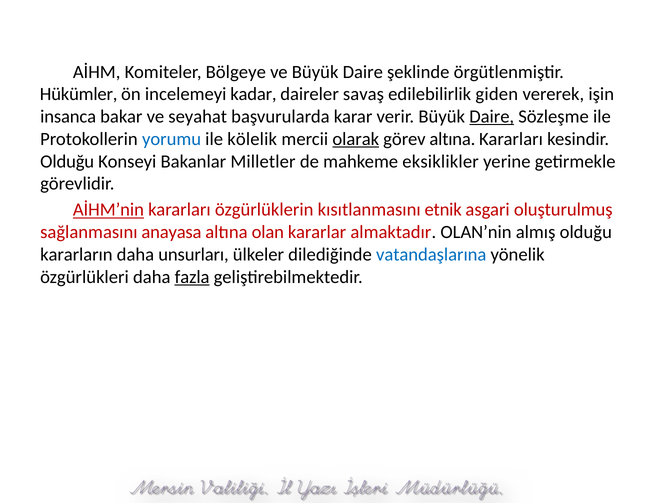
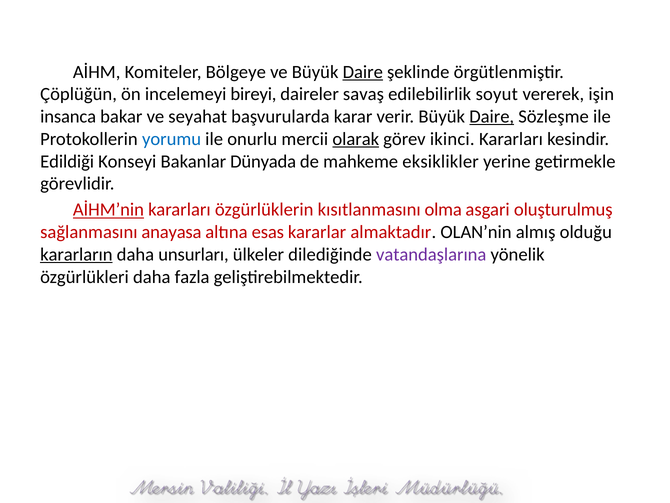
Daire at (363, 72) underline: none -> present
Hükümler: Hükümler -> Çöplüğün
kadar: kadar -> bireyi
giden: giden -> soyut
kölelik: kölelik -> onurlu
görev altına: altına -> ikinci
Olduğu at (67, 161): Olduğu -> Edildiği
Milletler: Milletler -> Dünyada
etnik: etnik -> olma
olan: olan -> esas
kararların underline: none -> present
vatandaşlarına colour: blue -> purple
fazla underline: present -> none
